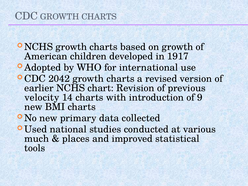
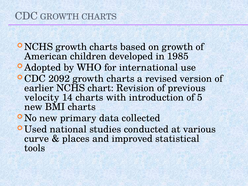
1917: 1917 -> 1985
2042: 2042 -> 2092
9: 9 -> 5
much: much -> curve
